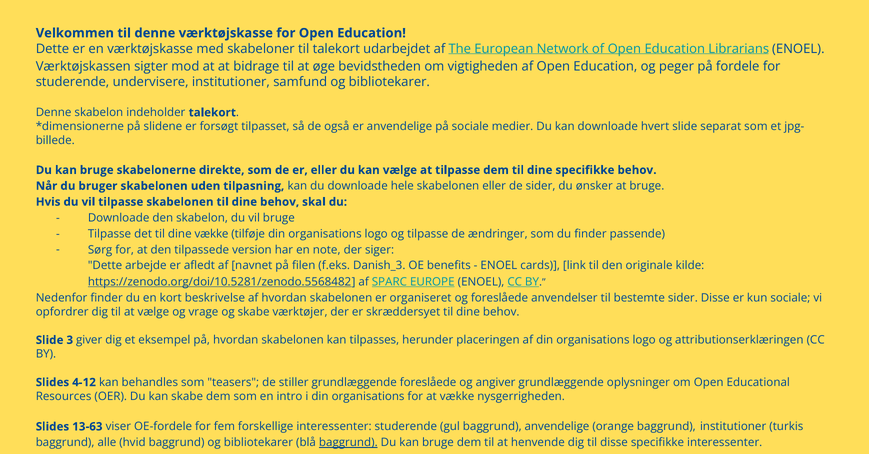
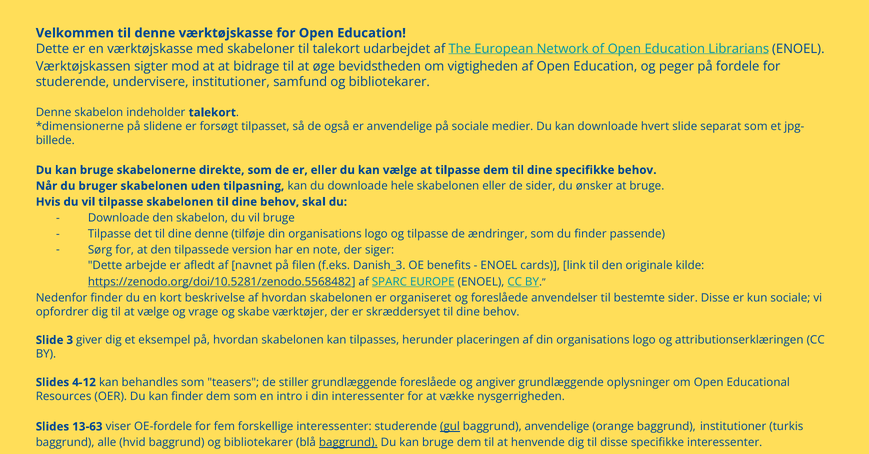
dine vække: vække -> denne
kan skabe: skabe -> finder
i din organisations: organisations -> interessenter
gul underline: none -> present
